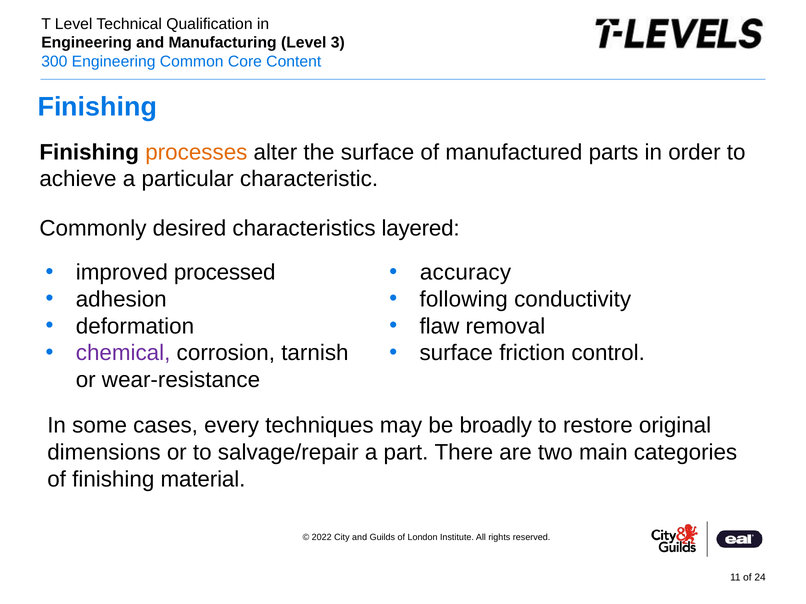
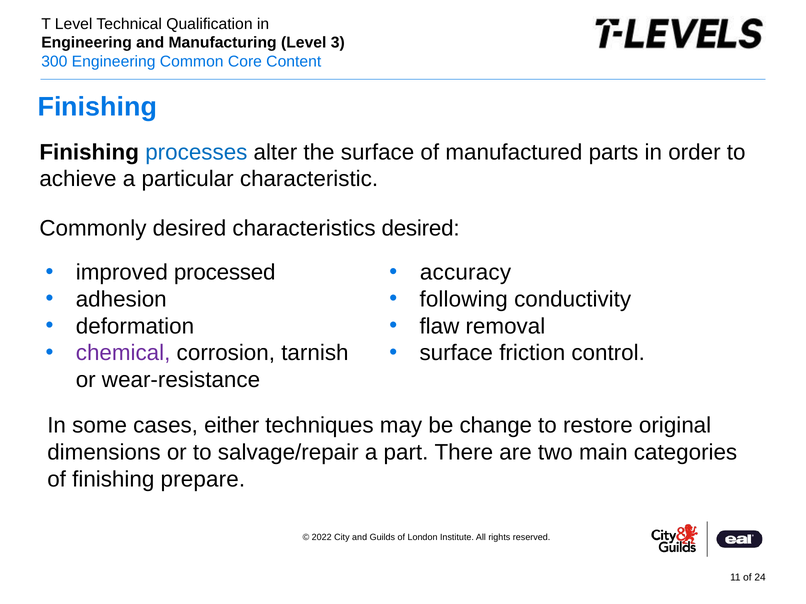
processes colour: orange -> blue
characteristics layered: layered -> desired
every: every -> either
broadly: broadly -> change
material: material -> prepare
